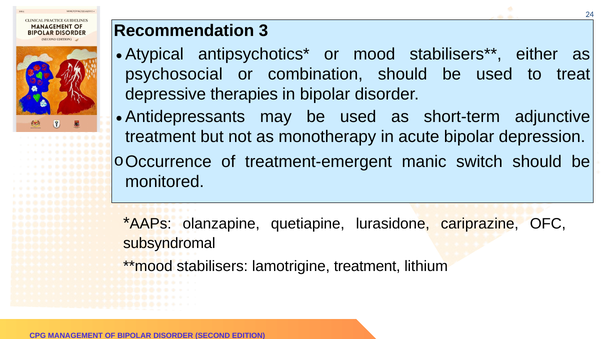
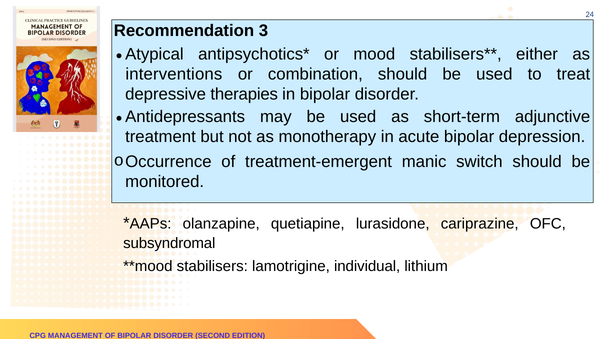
psychosocial: psychosocial -> interventions
lamotrigine treatment: treatment -> individual
